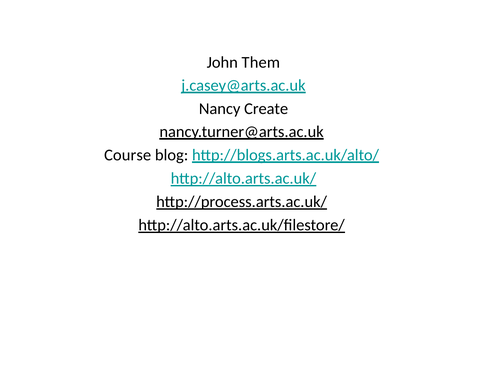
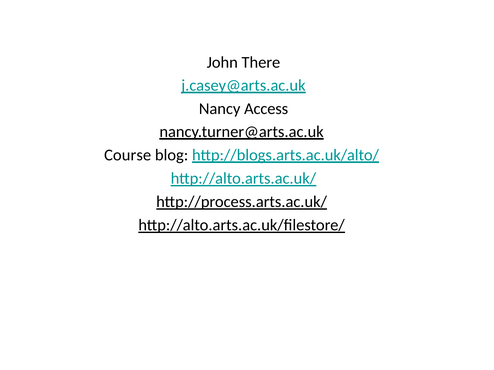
Them: Them -> There
Create: Create -> Access
